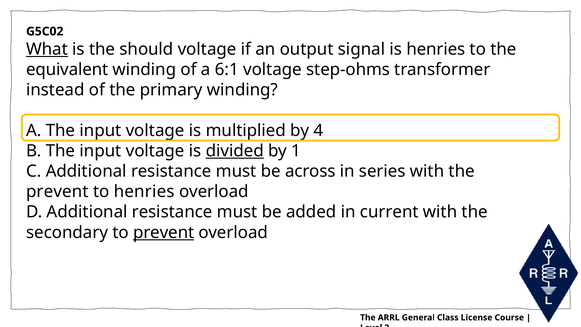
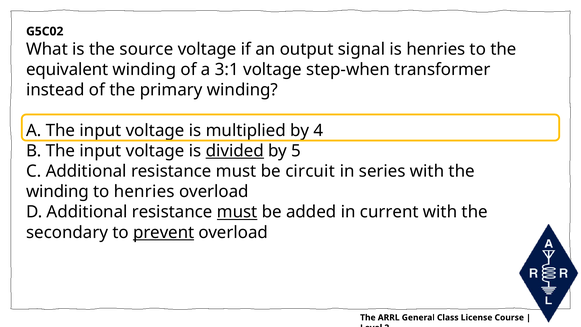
What underline: present -> none
should: should -> source
6:1: 6:1 -> 3:1
step-ohms: step-ohms -> step-when
1: 1 -> 5
across: across -> circuit
prevent at (57, 192): prevent -> winding
must at (237, 212) underline: none -> present
